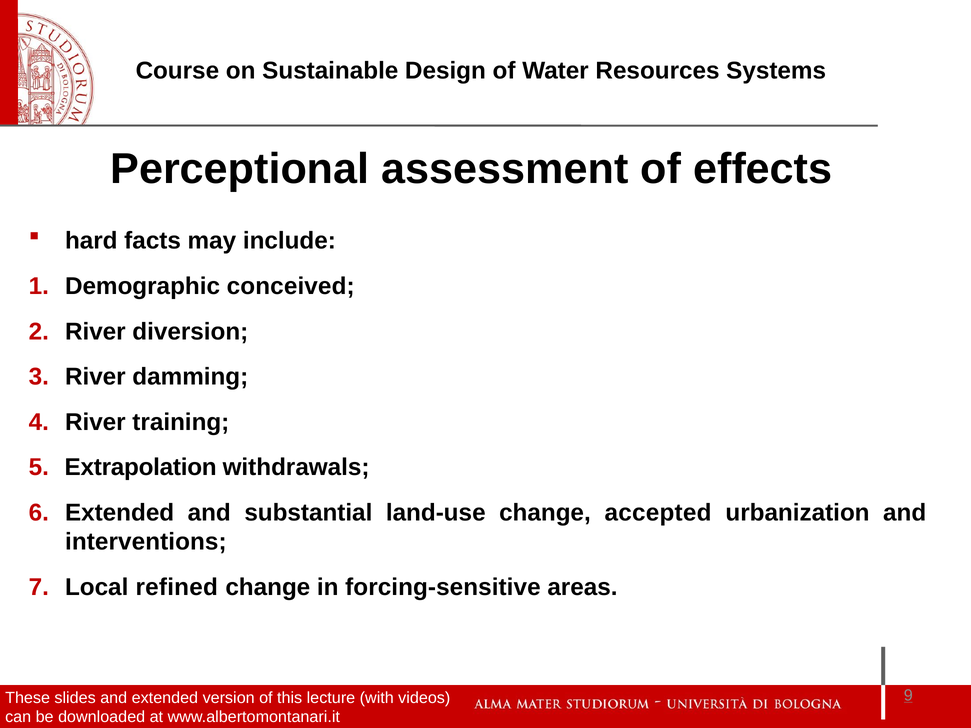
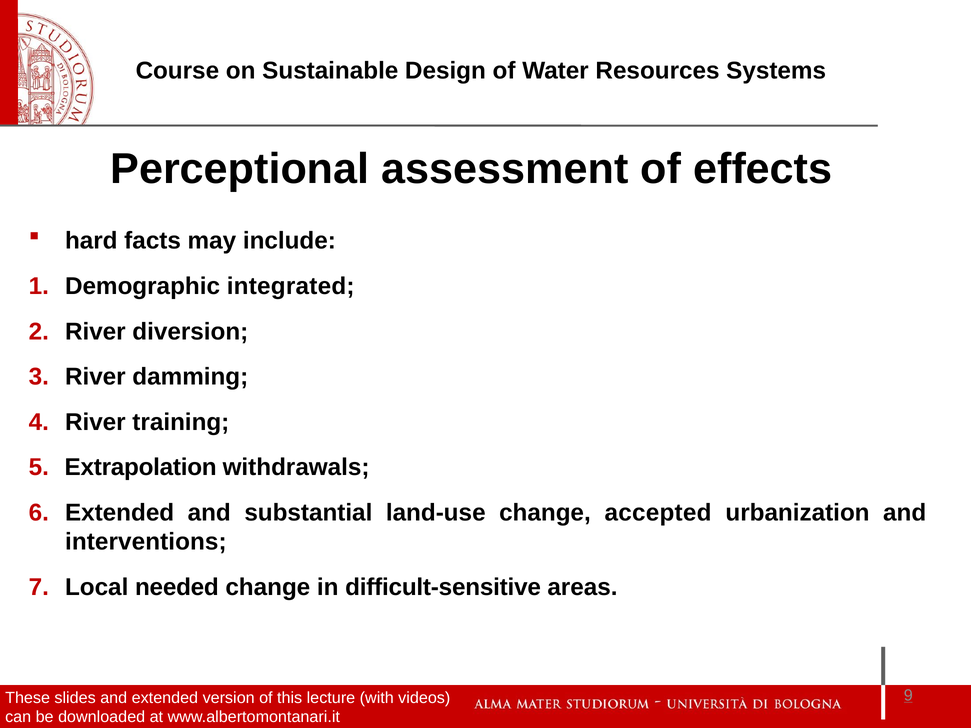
conceived: conceived -> integrated
refined: refined -> needed
forcing-sensitive: forcing-sensitive -> difficult-sensitive
